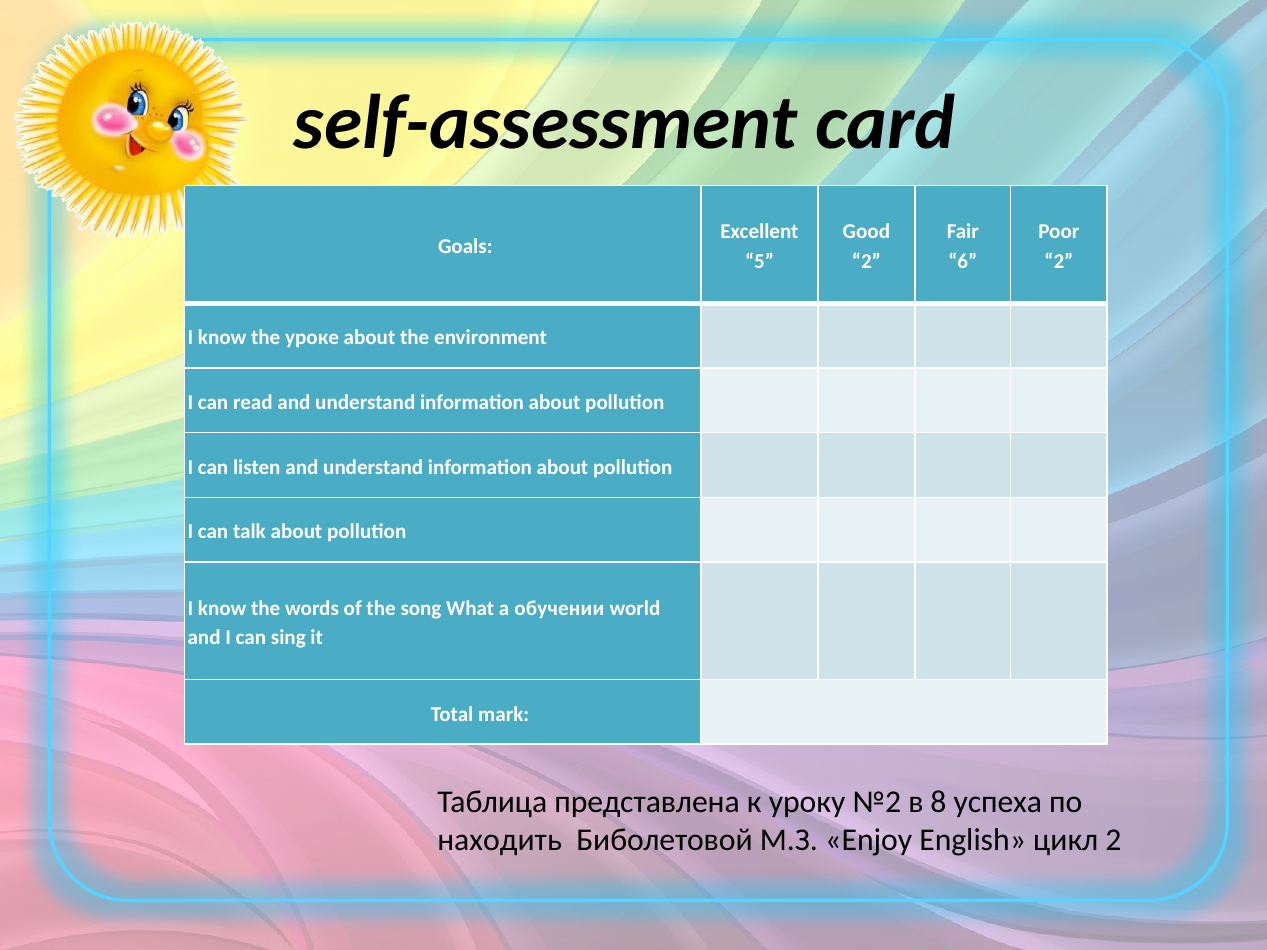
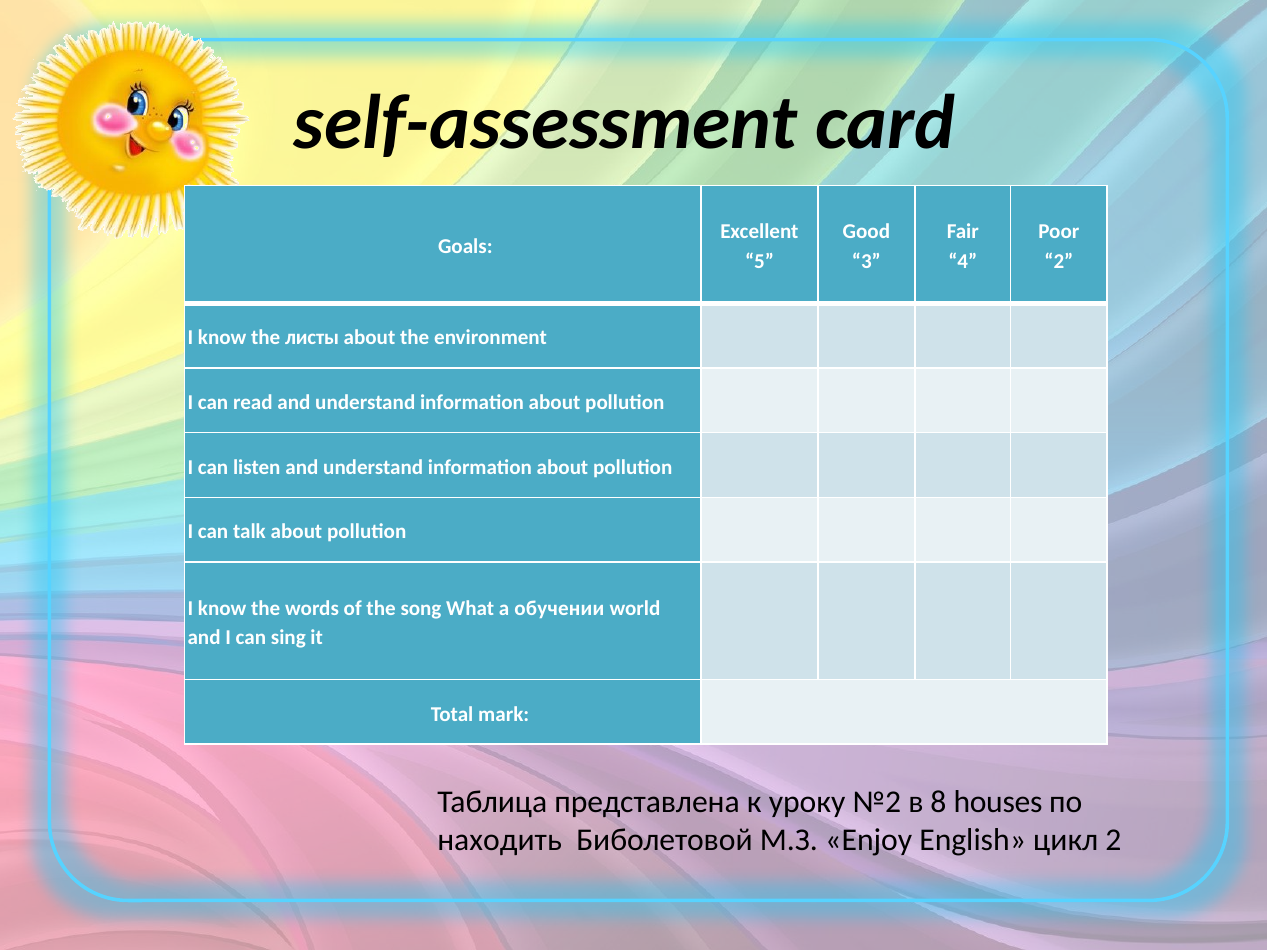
2 at (866, 262): 2 -> 3
6: 6 -> 4
уроке: уроке -> листы
успеха: успеха -> houses
